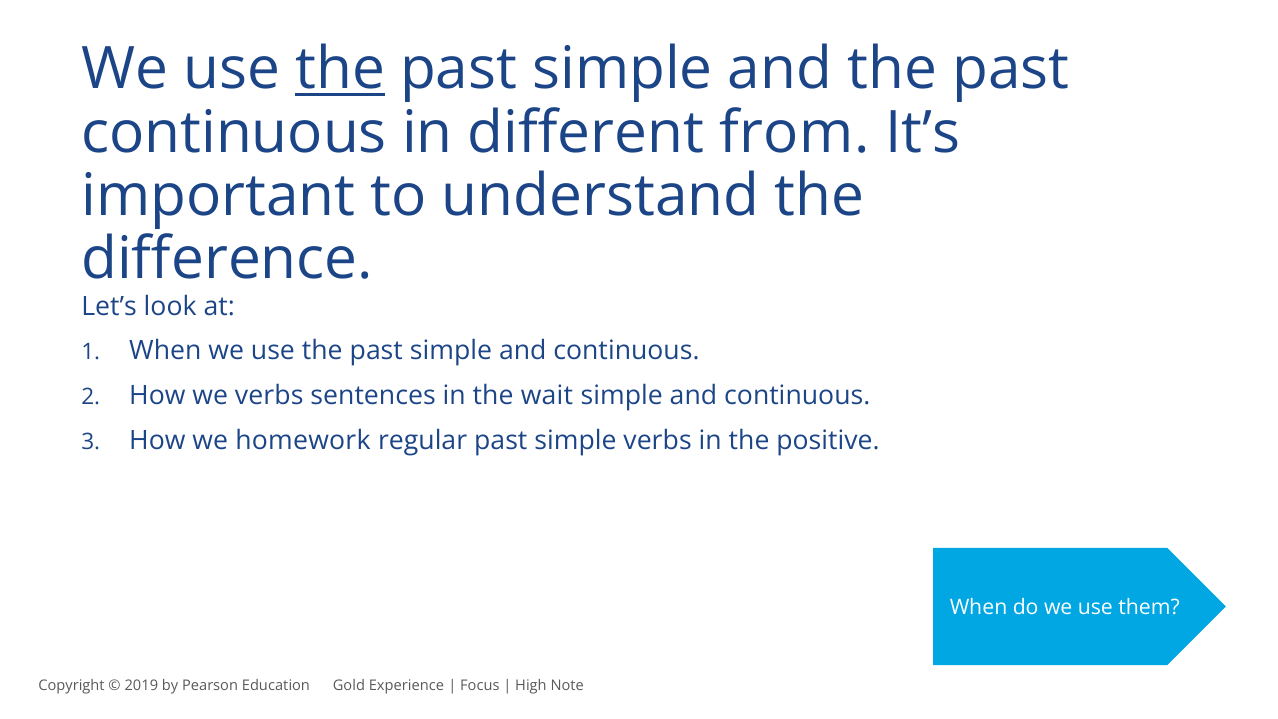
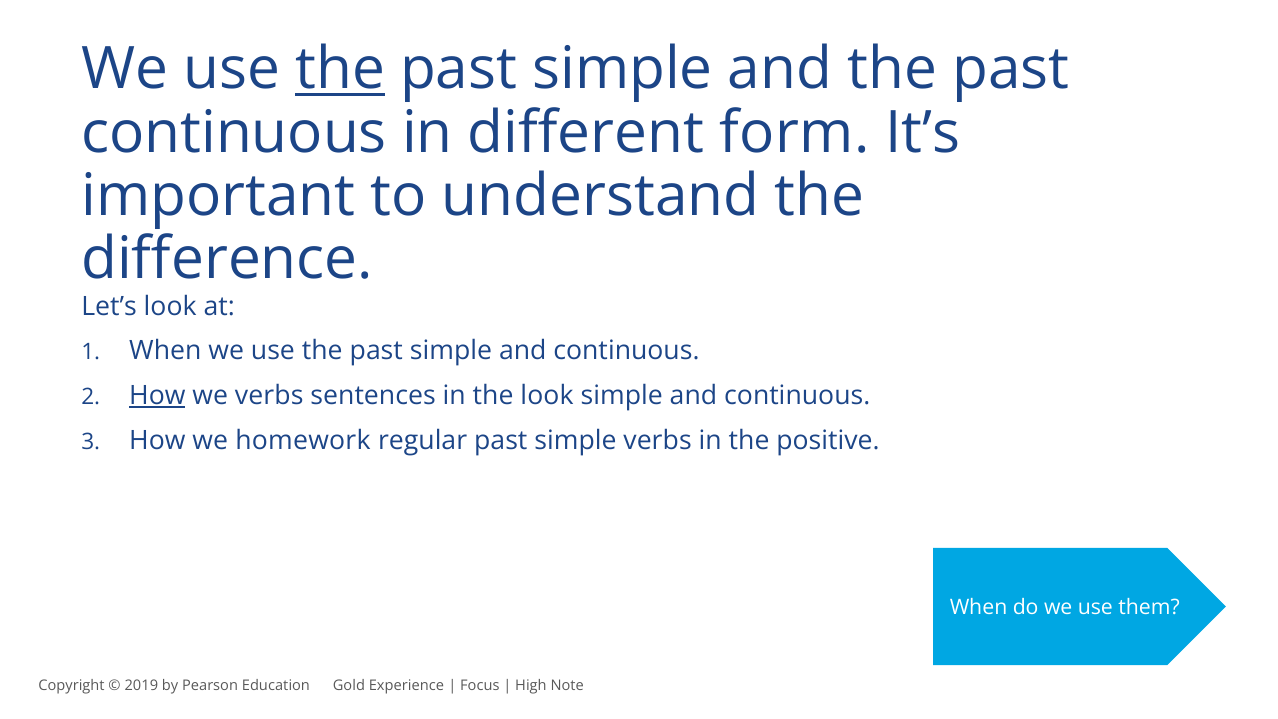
from: from -> form
How at (157, 396) underline: none -> present
the wait: wait -> look
